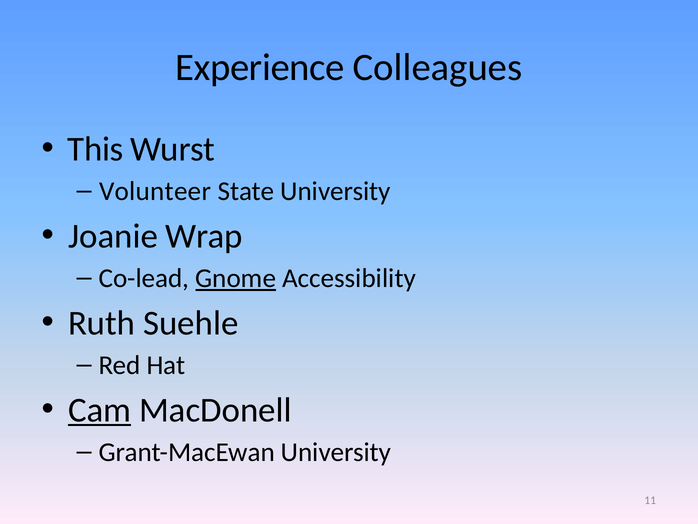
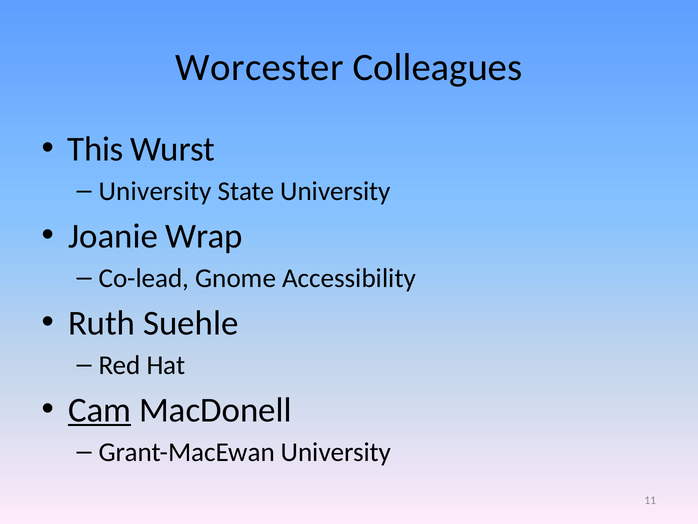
Experience: Experience -> Worcester
Volunteer at (155, 191): Volunteer -> University
Gnome underline: present -> none
